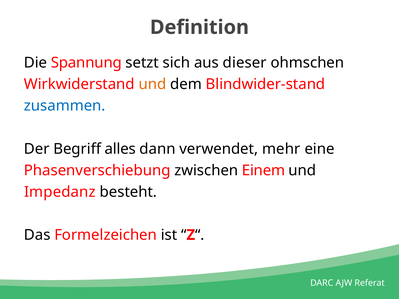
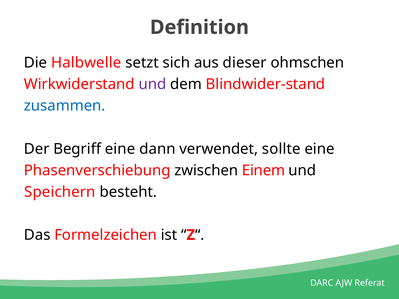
Spannung: Spannung -> Halbwelle
und at (152, 84) colour: orange -> purple
Begriff alles: alles -> eine
mehr: mehr -> sollte
Impedanz: Impedanz -> Speichern
